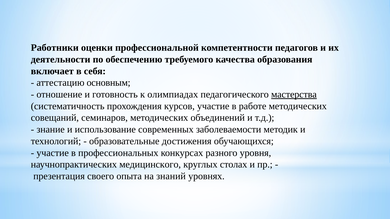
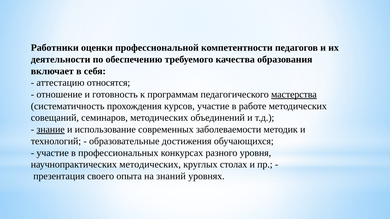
основным: основным -> относятся
олимпиадах: олимпиадах -> программам
знание underline: none -> present
научнопрактических медицинского: медицинского -> методических
